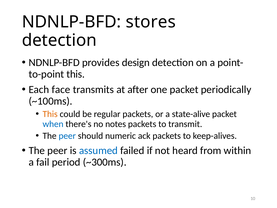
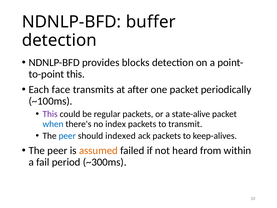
stores: stores -> buffer
design: design -> blocks
This at (50, 114) colour: orange -> purple
notes: notes -> index
numeric: numeric -> indexed
assumed colour: blue -> orange
